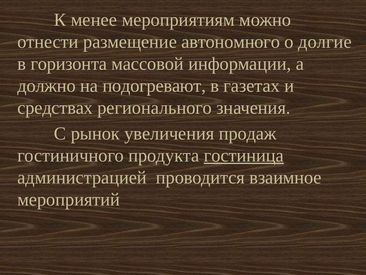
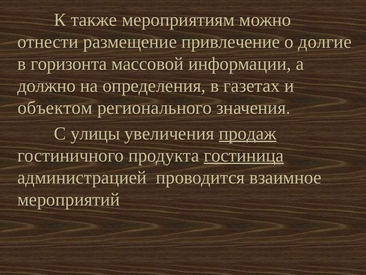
менее: менее -> также
автономного: автономного -> привлечение
подогревают: подогревают -> определения
средствах: средствах -> объектом
рынок: рынок -> улицы
продаж underline: none -> present
